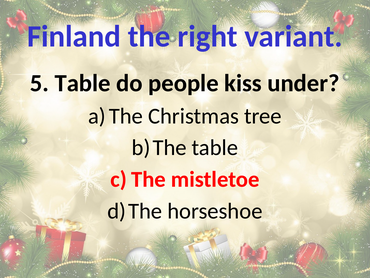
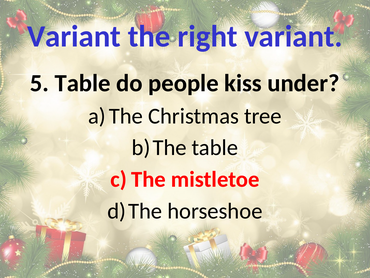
Finland at (74, 36): Finland -> Variant
